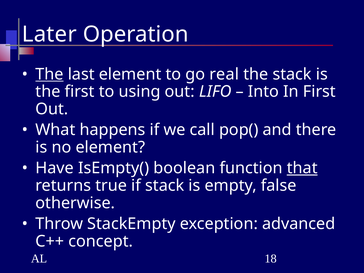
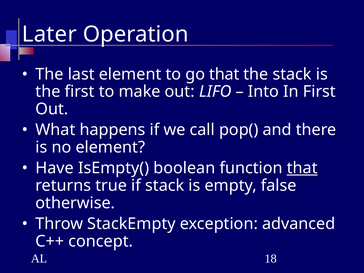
The at (49, 74) underline: present -> none
go real: real -> that
using: using -> make
